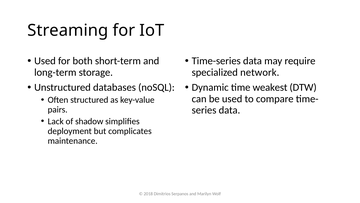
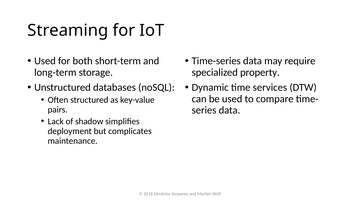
network: network -> property
weakest: weakest -> services
